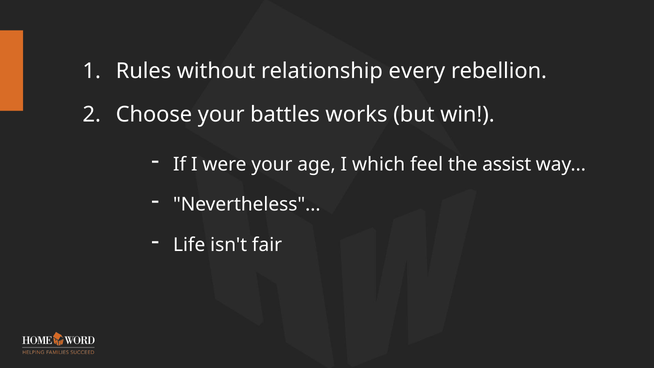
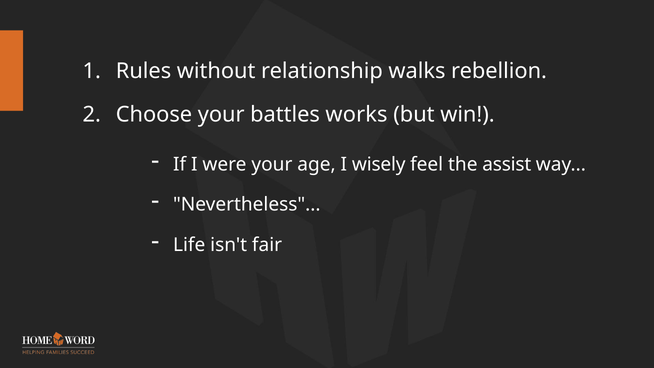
every: every -> walks
which: which -> wisely
